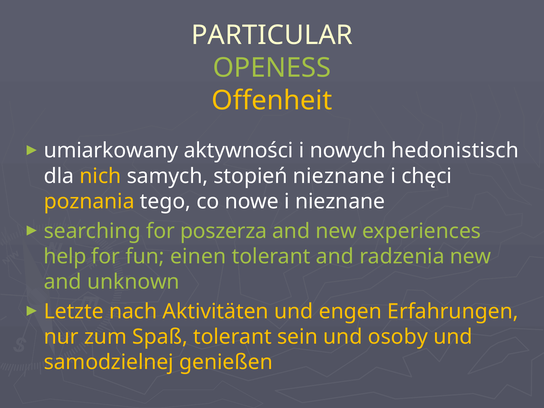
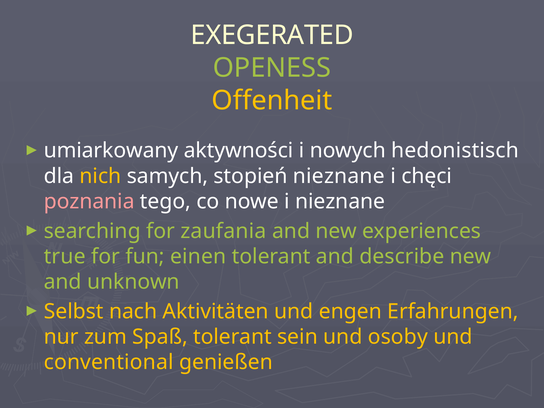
PARTICULAR: PARTICULAR -> EXEGERATED
poznania colour: yellow -> pink
poszerza: poszerza -> zaufania
help: help -> true
radzenia: radzenia -> describe
Letzte: Letzte -> Selbst
samodzielnej: samodzielnej -> conventional
